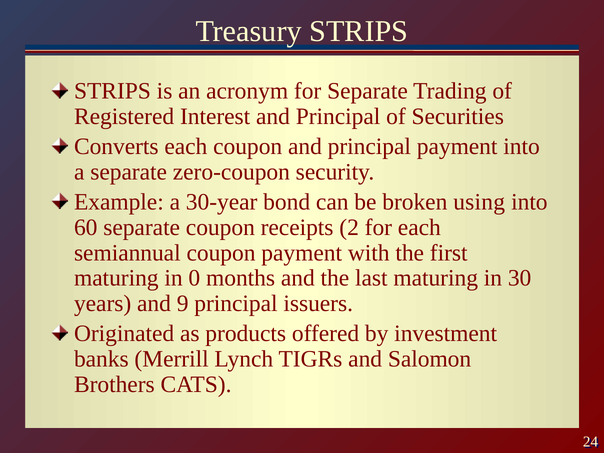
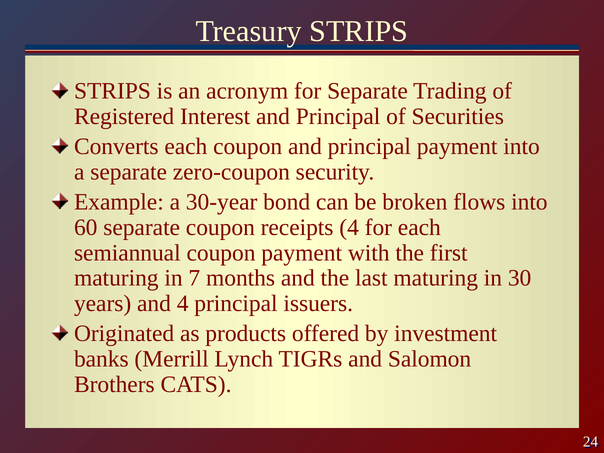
using: using -> flows
receipts 2: 2 -> 4
0: 0 -> 7
and 9: 9 -> 4
